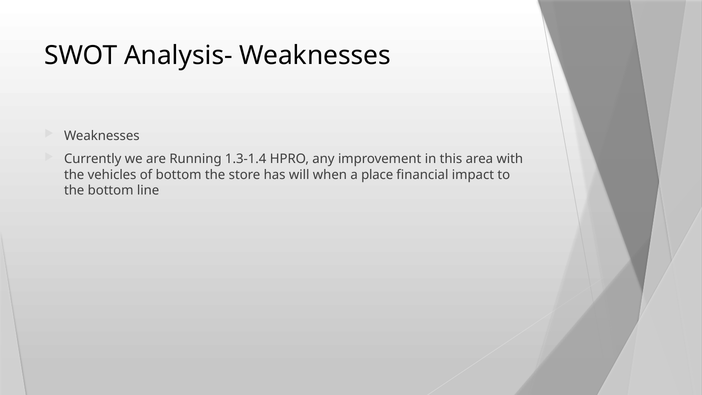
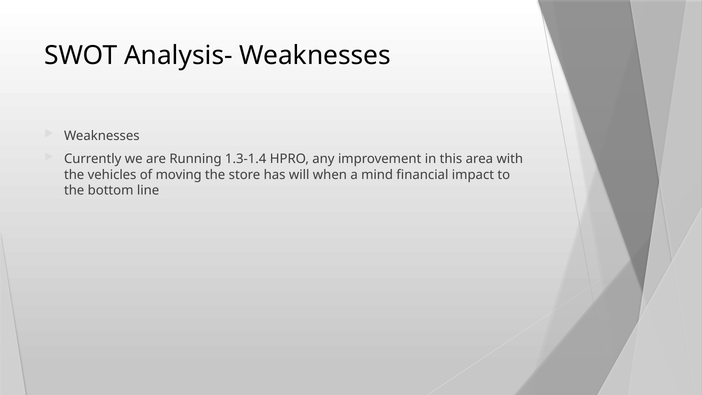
of bottom: bottom -> moving
place: place -> mind
